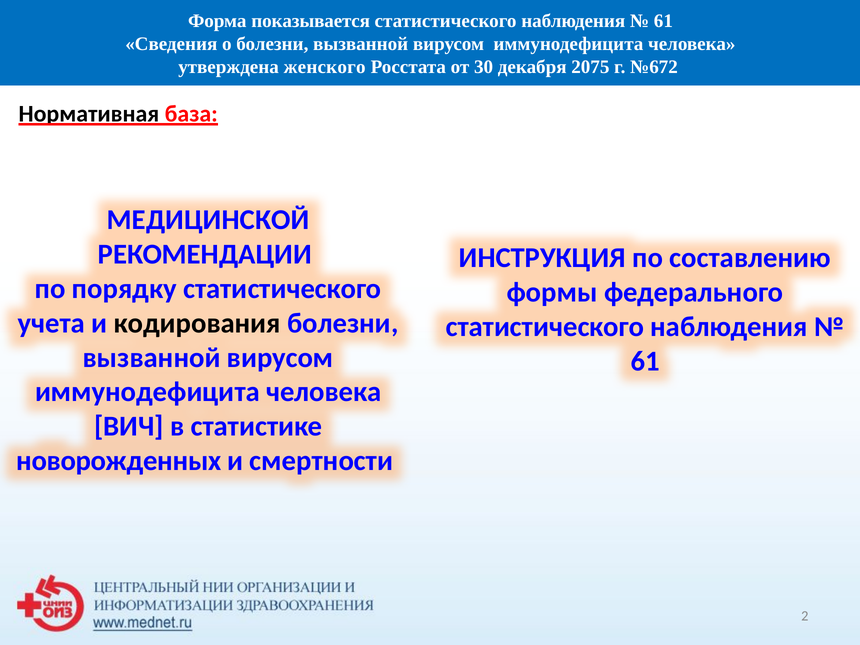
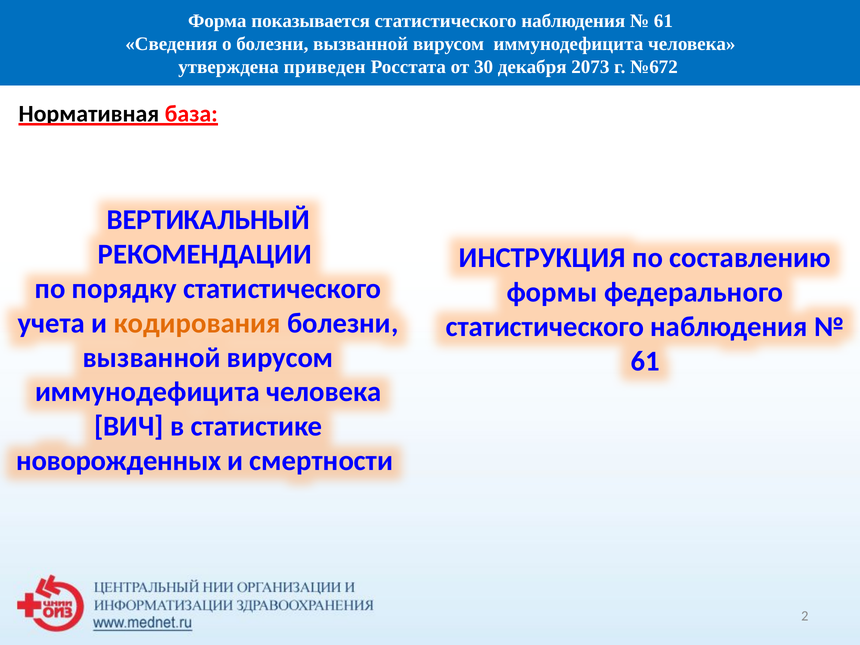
женского: женского -> приведен
2075: 2075 -> 2073
МЕДИЦИНСКОЙ: МЕДИЦИНСКОЙ -> ВЕРТИКАЛЬНЫЙ
кодирования colour: black -> orange
